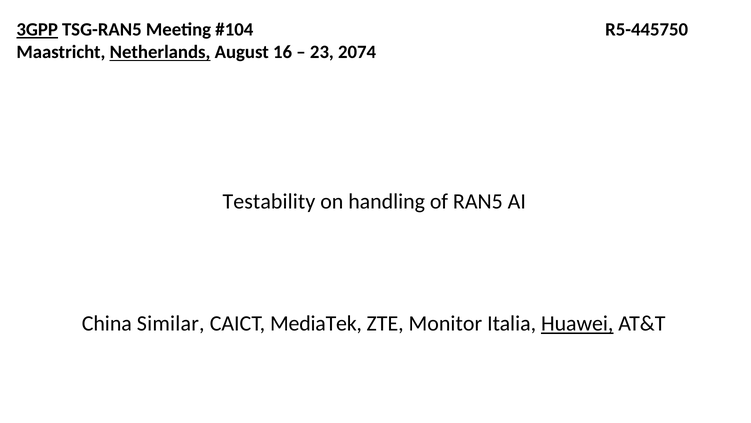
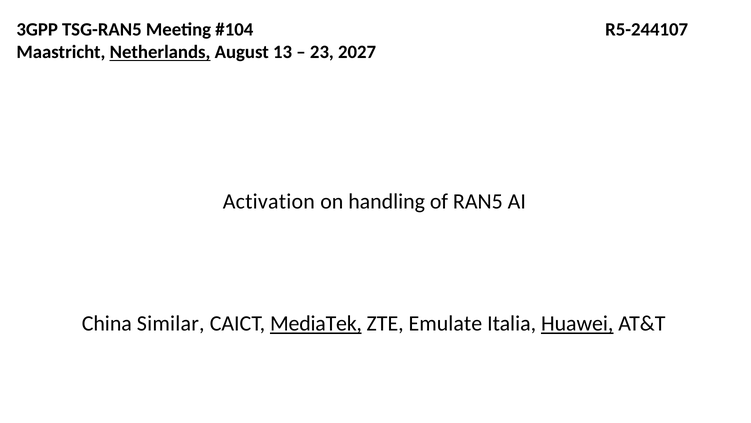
3GPP underline: present -> none
R5-445750: R5-445750 -> R5-244107
16: 16 -> 13
2074: 2074 -> 2027
Testability: Testability -> Activation
MediaTek underline: none -> present
Monitor: Monitor -> Emulate
